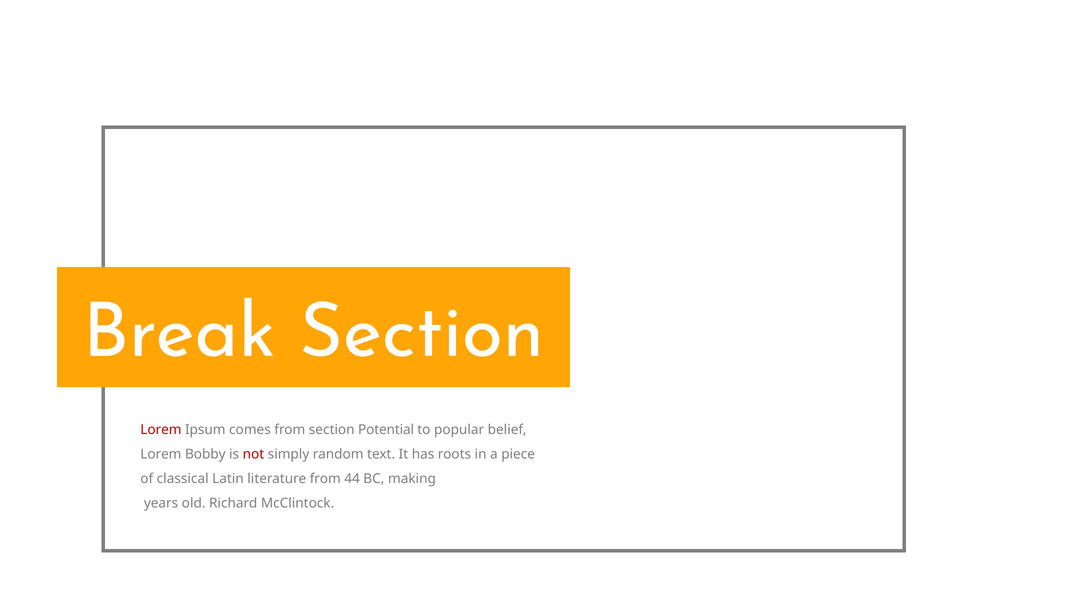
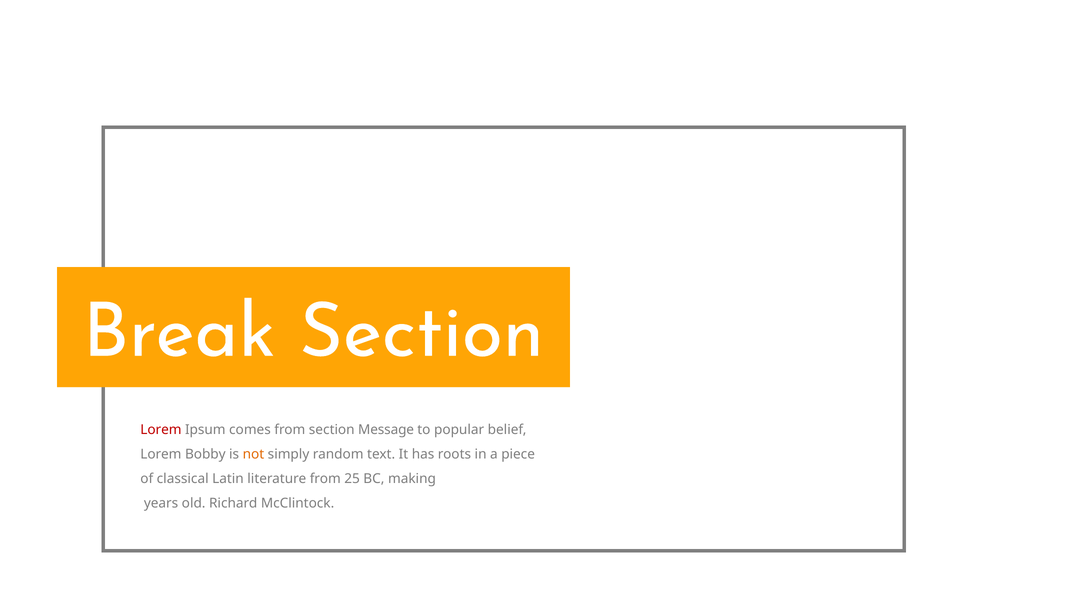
Potential: Potential -> Message
not colour: red -> orange
44: 44 -> 25
